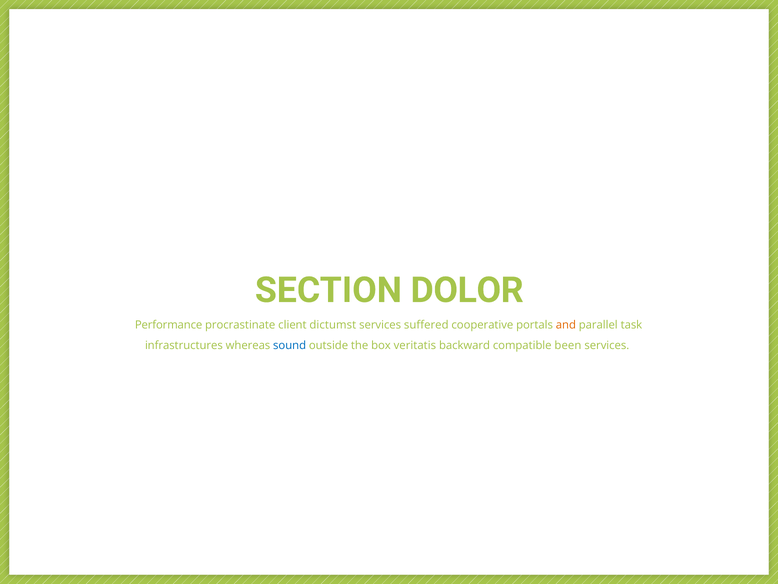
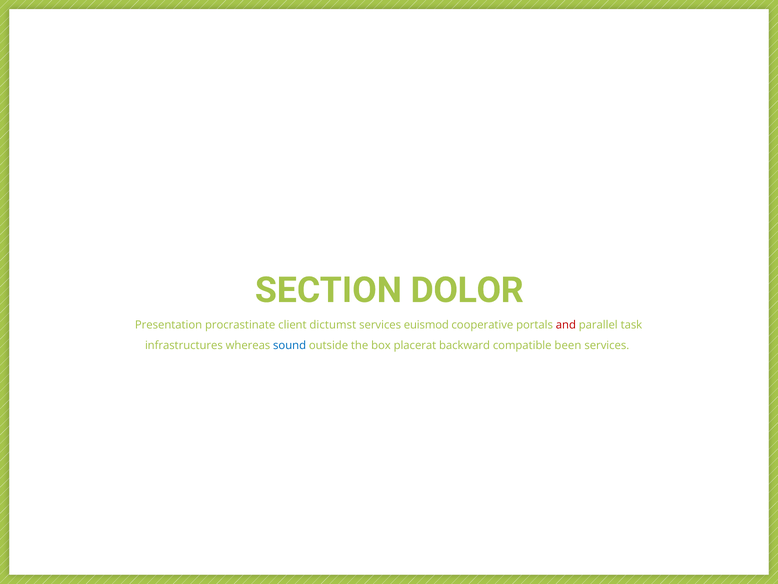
Performance: Performance -> Presentation
suffered: suffered -> euismod
and colour: orange -> red
veritatis: veritatis -> placerat
